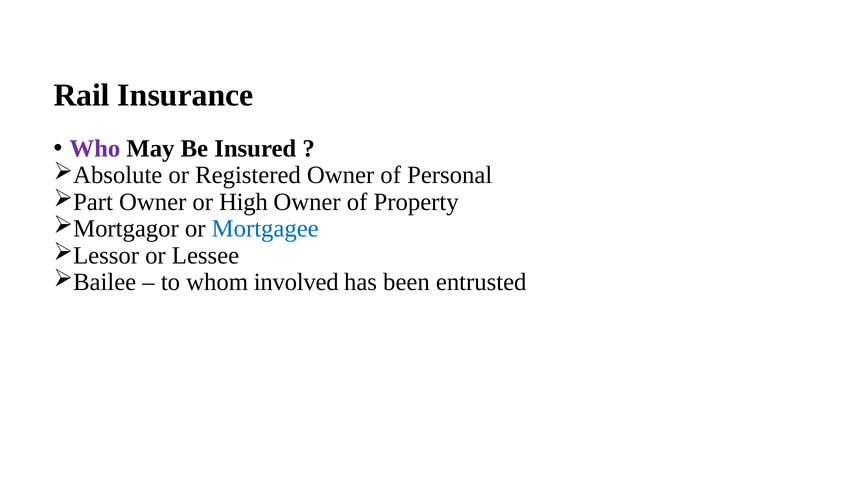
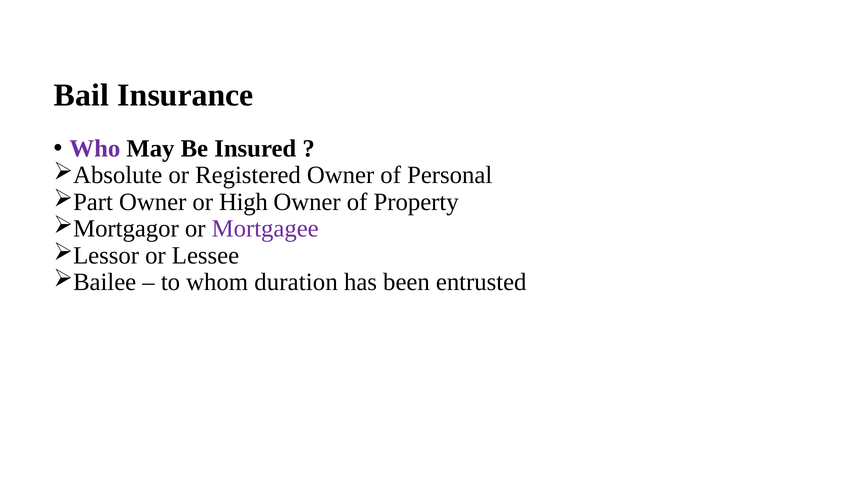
Rail: Rail -> Bail
Mortgagee colour: blue -> purple
involved: involved -> duration
